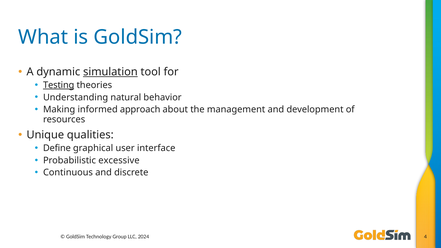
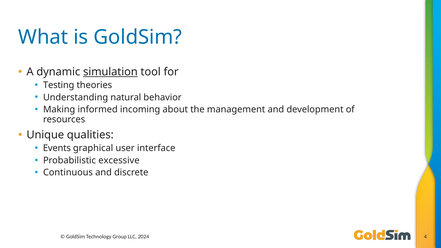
Testing underline: present -> none
approach: approach -> incoming
Define: Define -> Events
